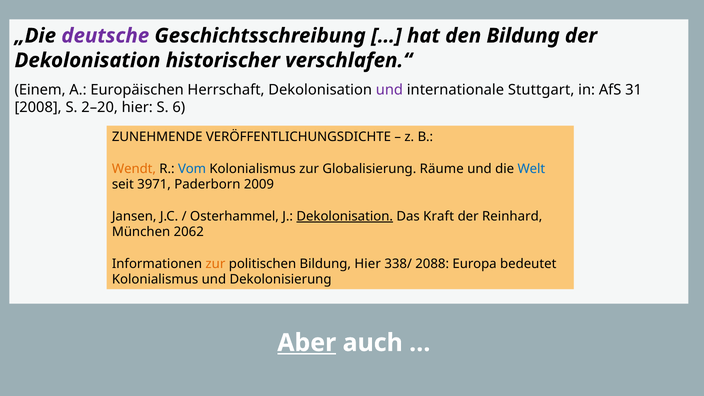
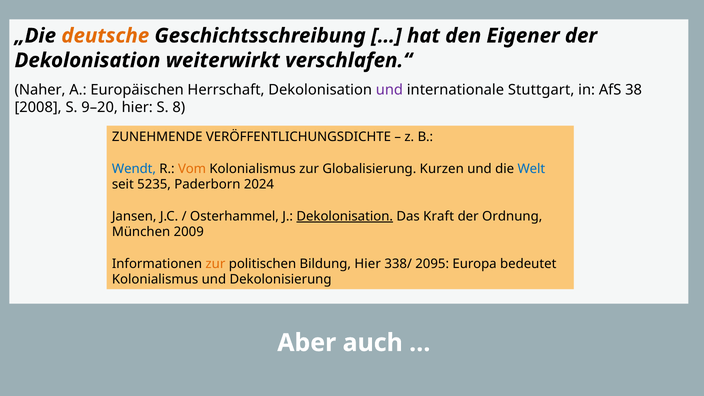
deutsche colour: purple -> orange
den Bildung: Bildung -> Eigener
historischer: historischer -> weiterwirkt
Einem: Einem -> Naher
31: 31 -> 38
2–20: 2–20 -> 9–20
6: 6 -> 8
Wendt colour: orange -> blue
Vom colour: blue -> orange
Räume: Räume -> Kurzen
3971: 3971 -> 5235
2009: 2009 -> 2024
Reinhard: Reinhard -> Ordnung
2062: 2062 -> 2009
2088: 2088 -> 2095
Aber underline: present -> none
